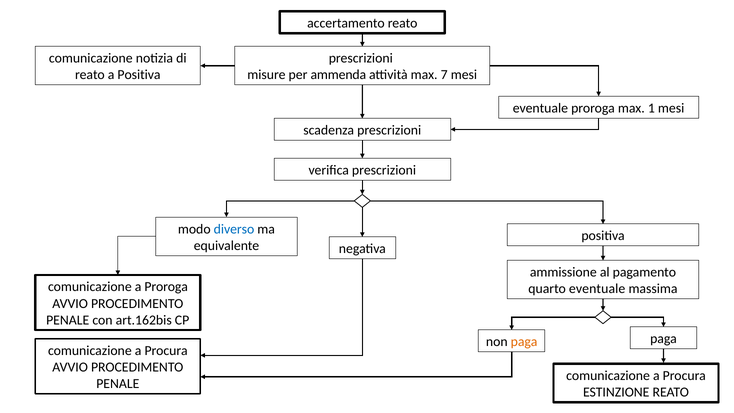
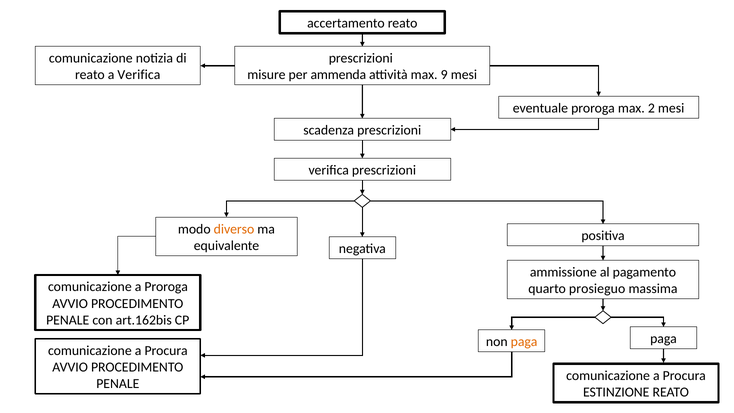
a Positiva: Positiva -> Verifica
7: 7 -> 9
1: 1 -> 2
diverso colour: blue -> orange
quarto eventuale: eventuale -> prosieguo
